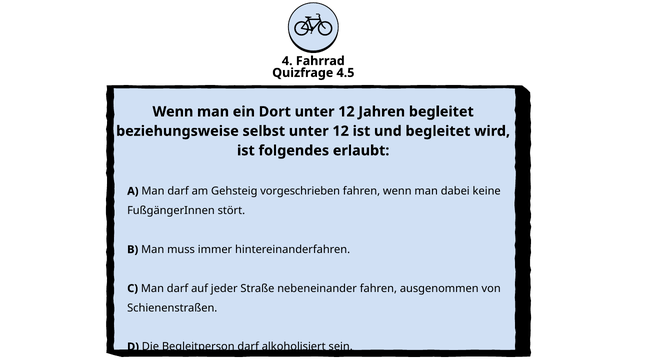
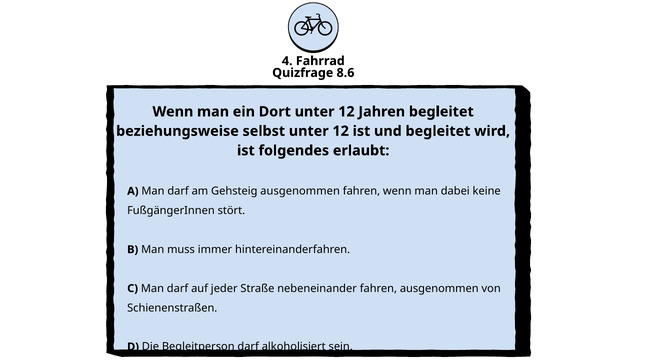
4.5: 4.5 -> 8.6
Gehsteig vorgeschrieben: vorgeschrieben -> ausgenommen
